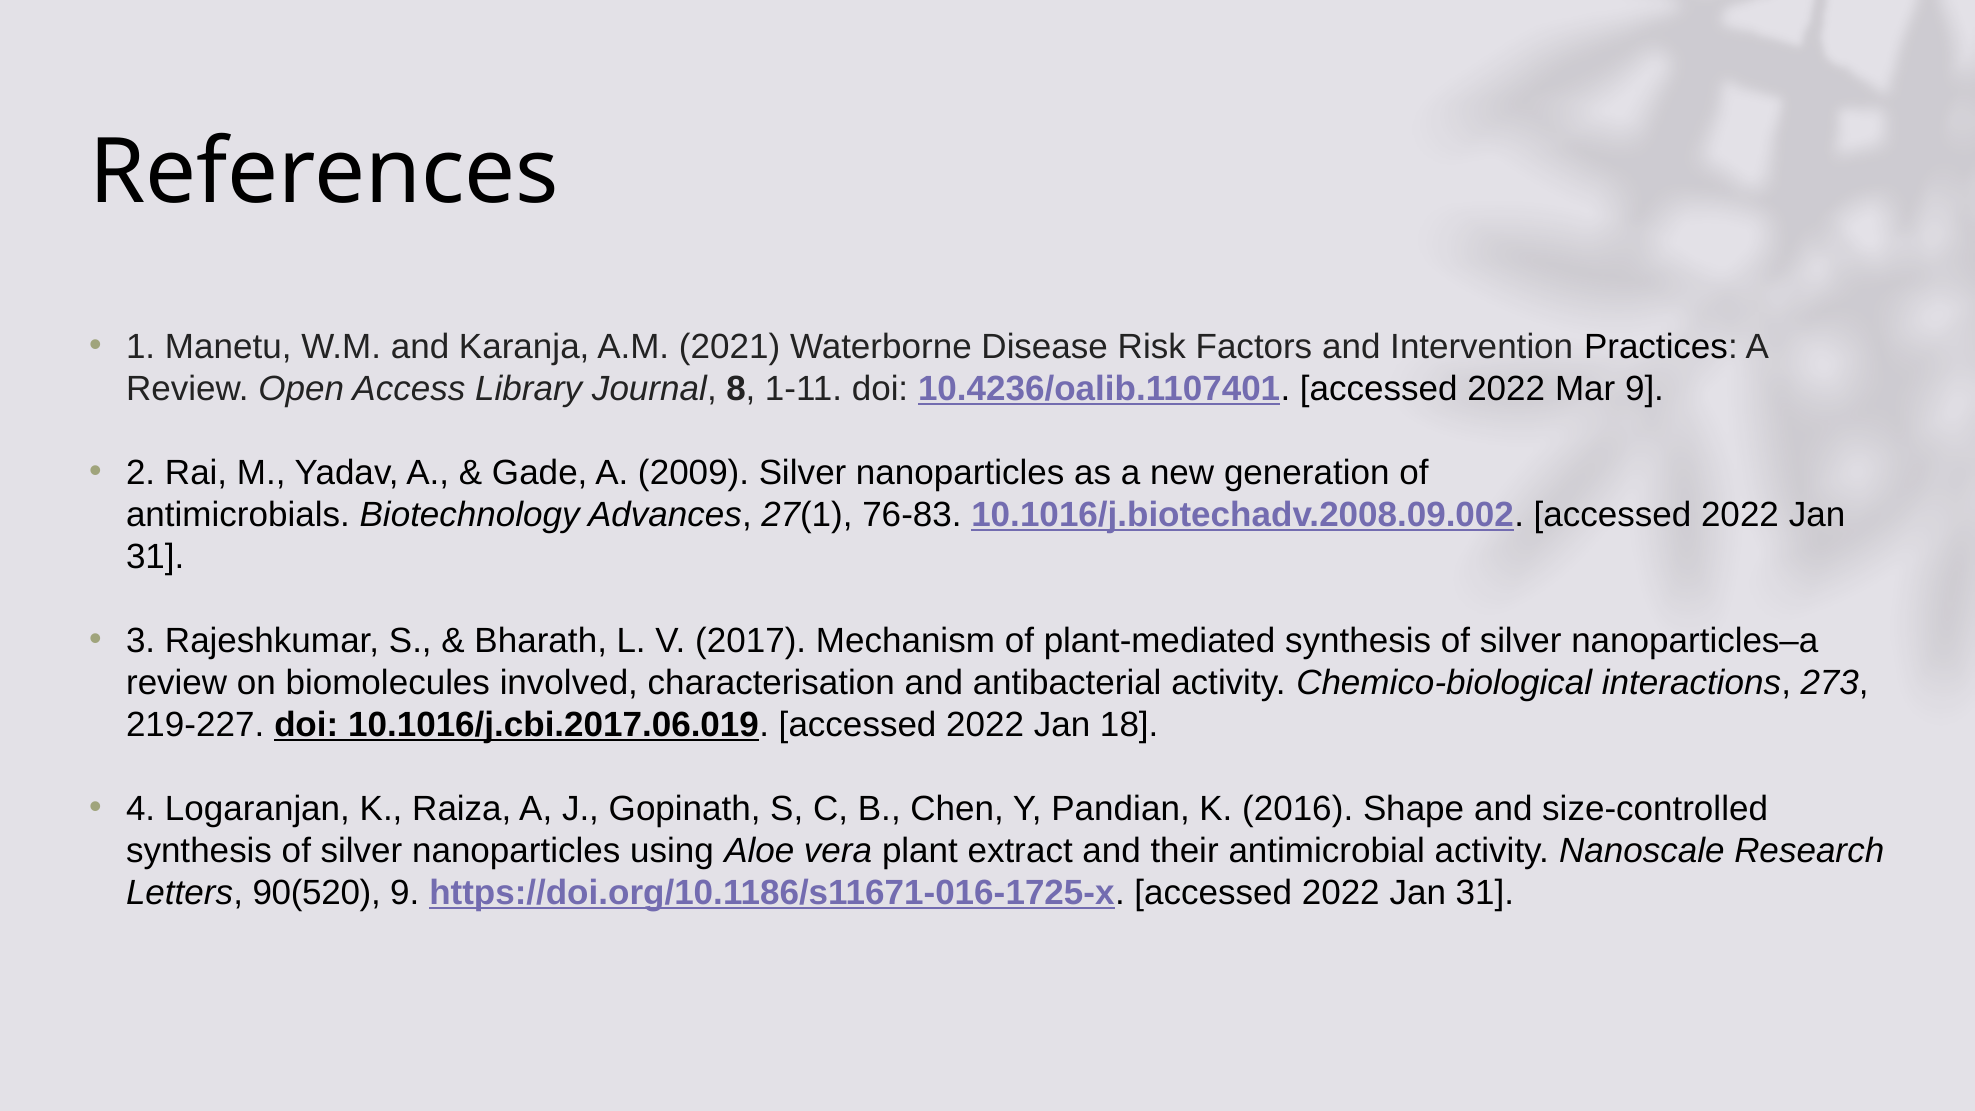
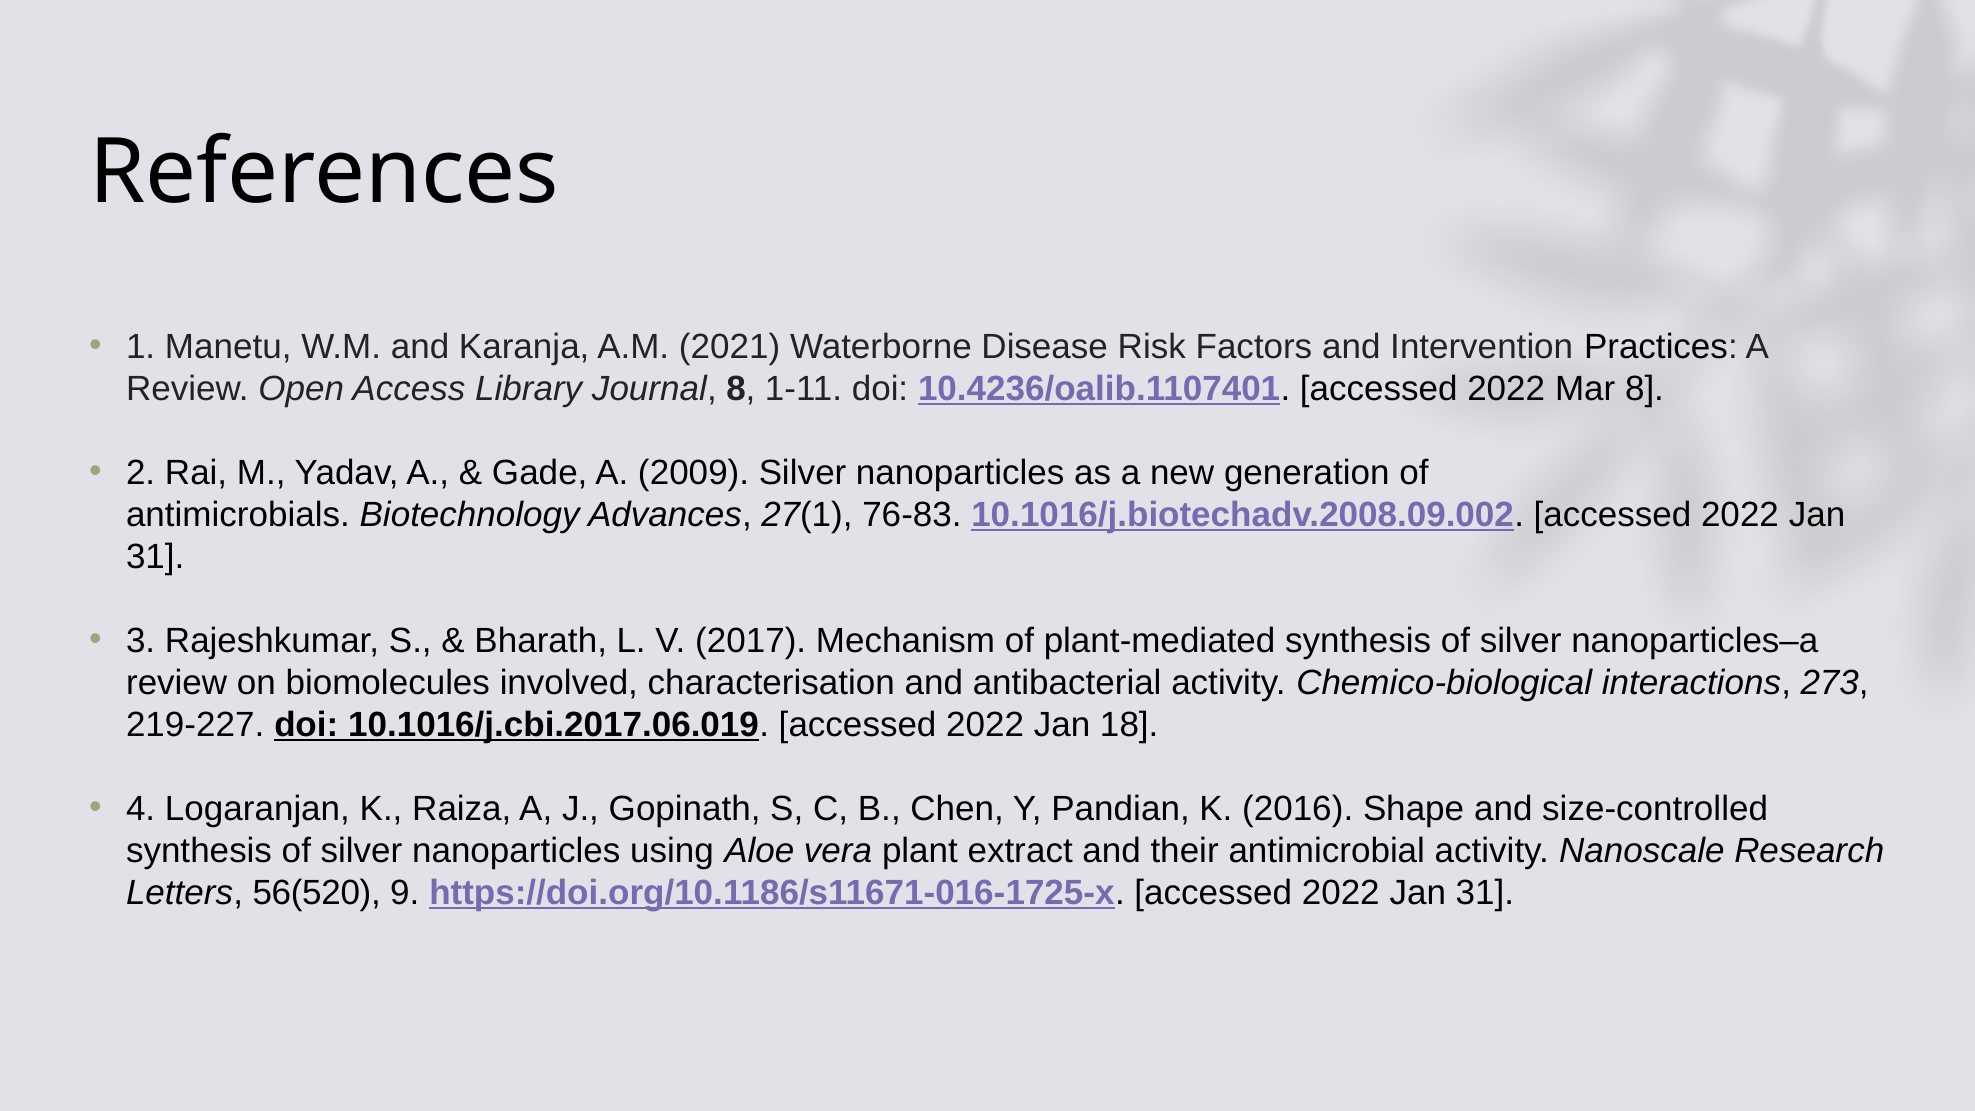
Mar 9: 9 -> 8
90(520: 90(520 -> 56(520
